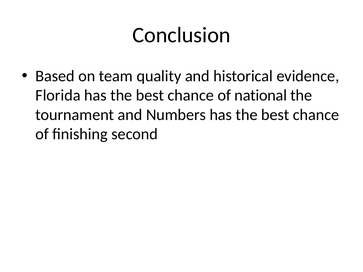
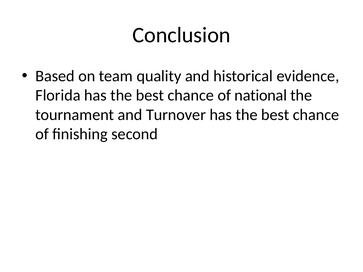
Numbers: Numbers -> Turnover
